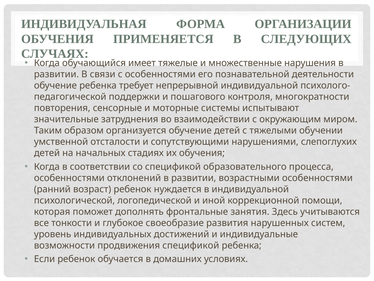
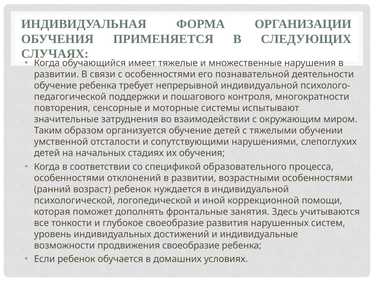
продвижения спецификой: спецификой -> своеобразие
